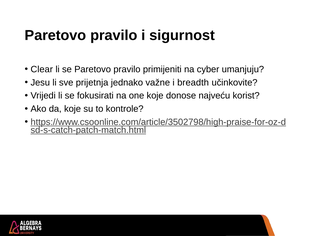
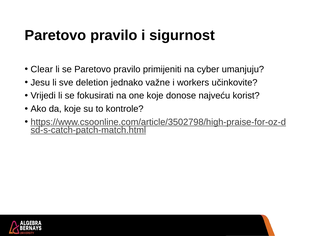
prijetnja: prijetnja -> deletion
breadth: breadth -> workers
